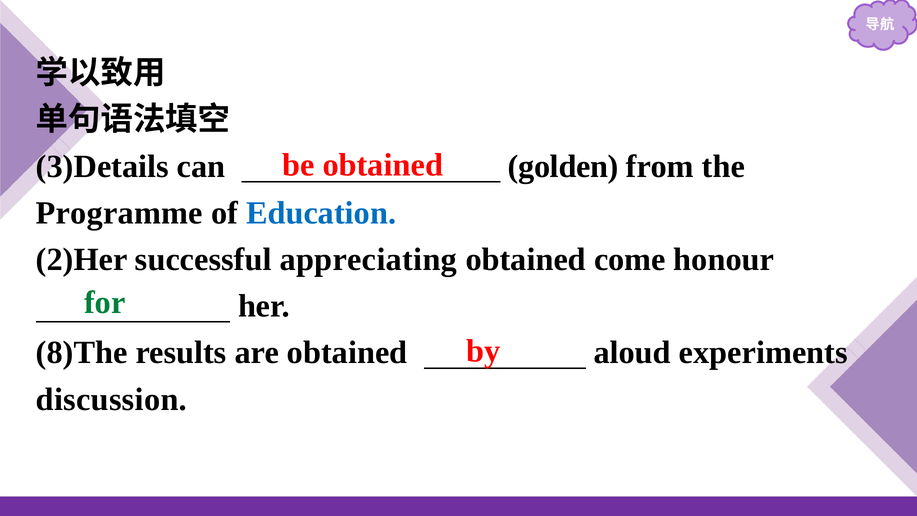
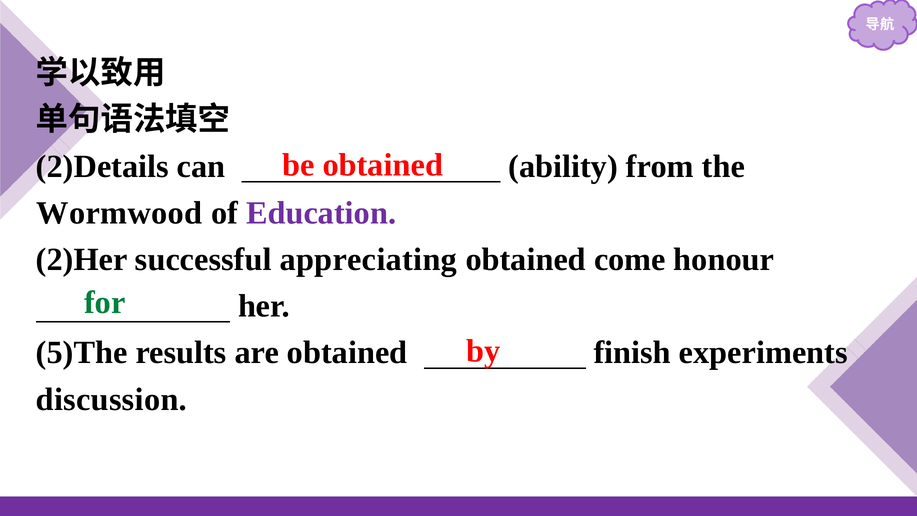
3)Details: 3)Details -> 2)Details
golden: golden -> ability
Programme: Programme -> Wormwood
Education colour: blue -> purple
8)The: 8)The -> 5)The
aloud: aloud -> finish
